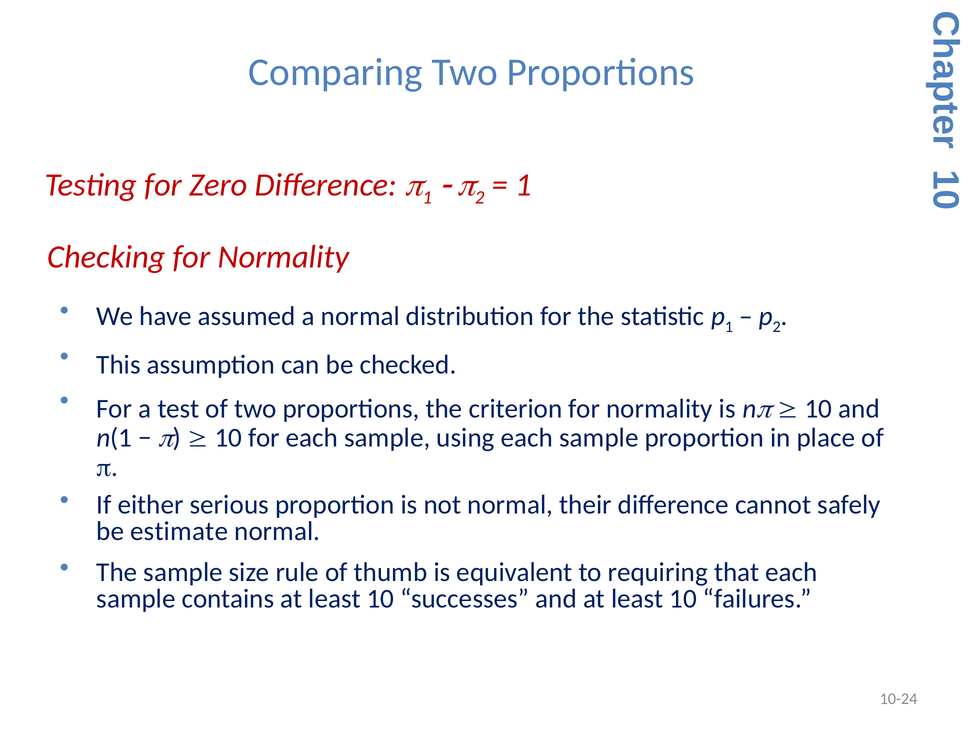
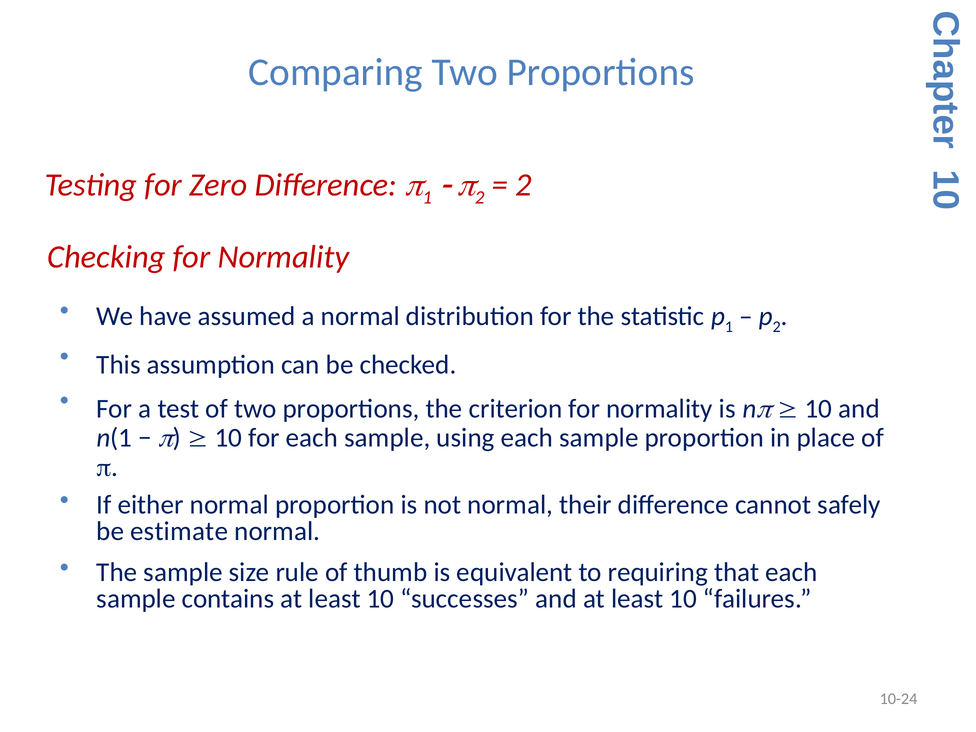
1 at (524, 185): 1 -> 2
either serious: serious -> normal
